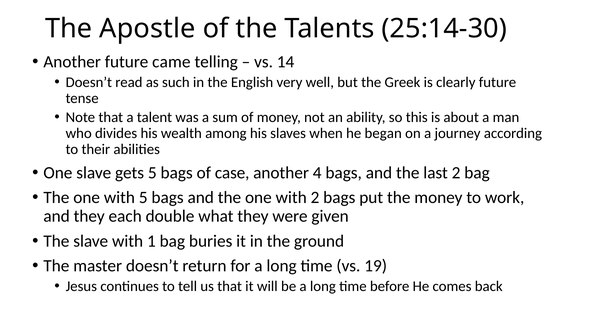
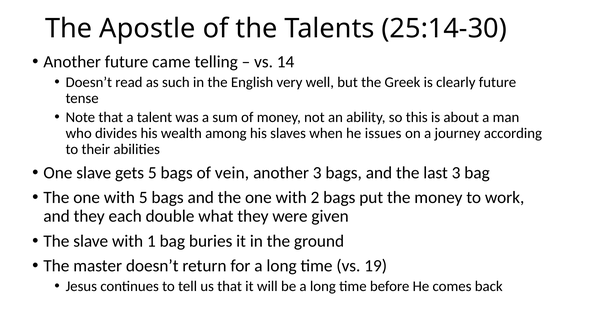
began: began -> issues
case: case -> vein
another 4: 4 -> 3
last 2: 2 -> 3
